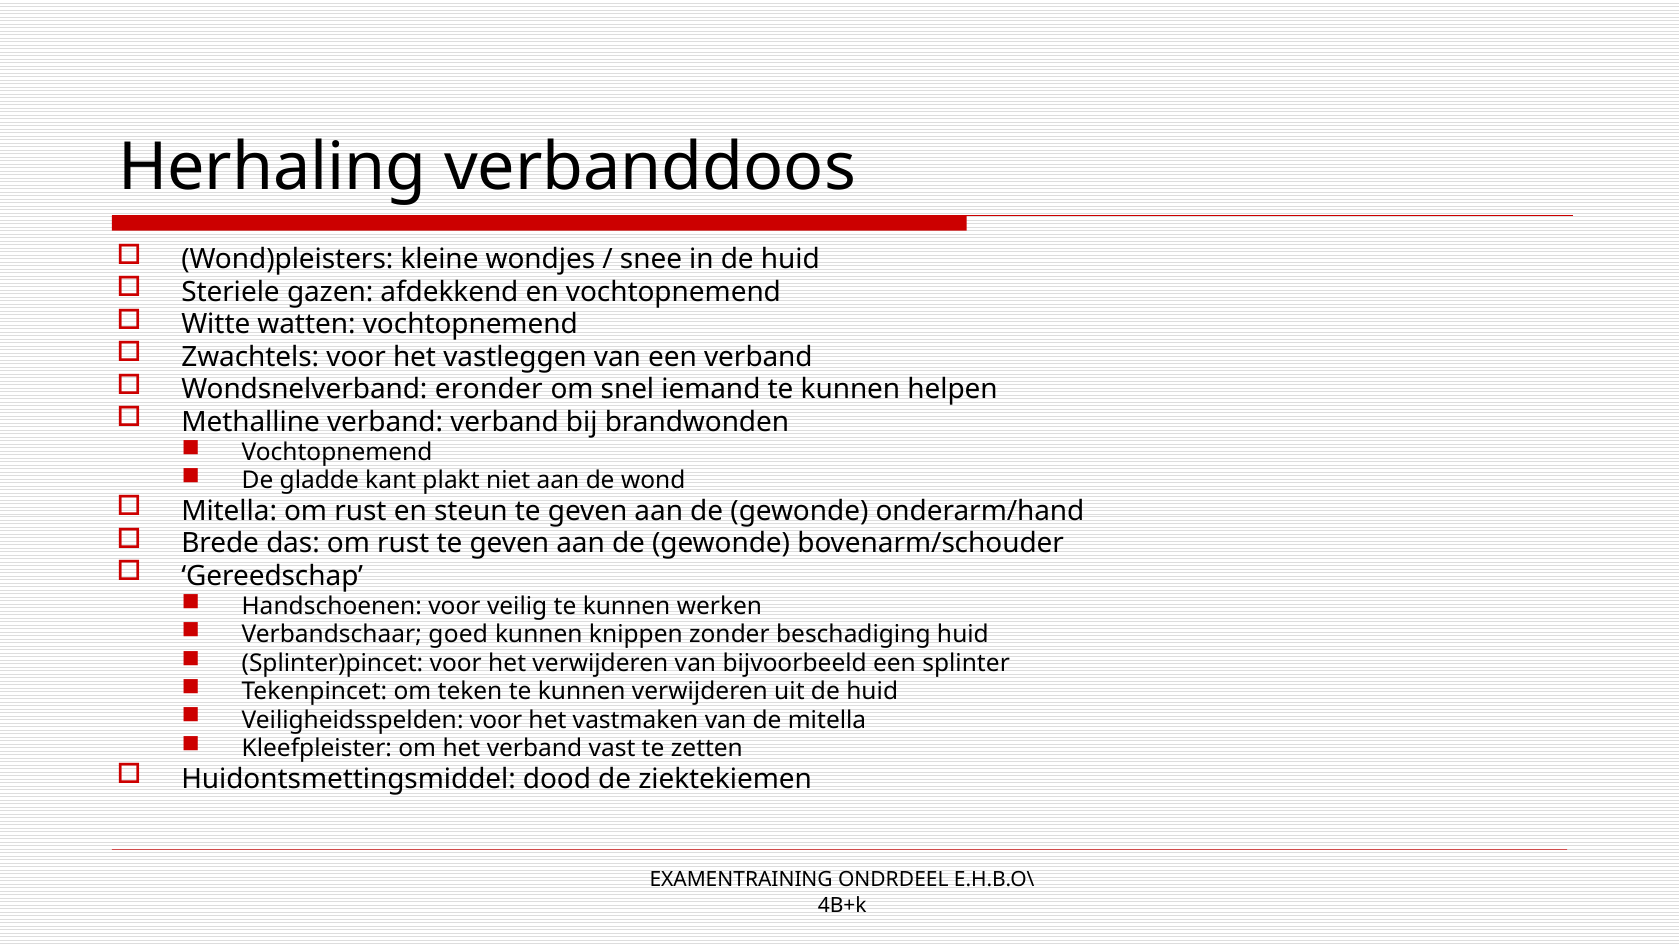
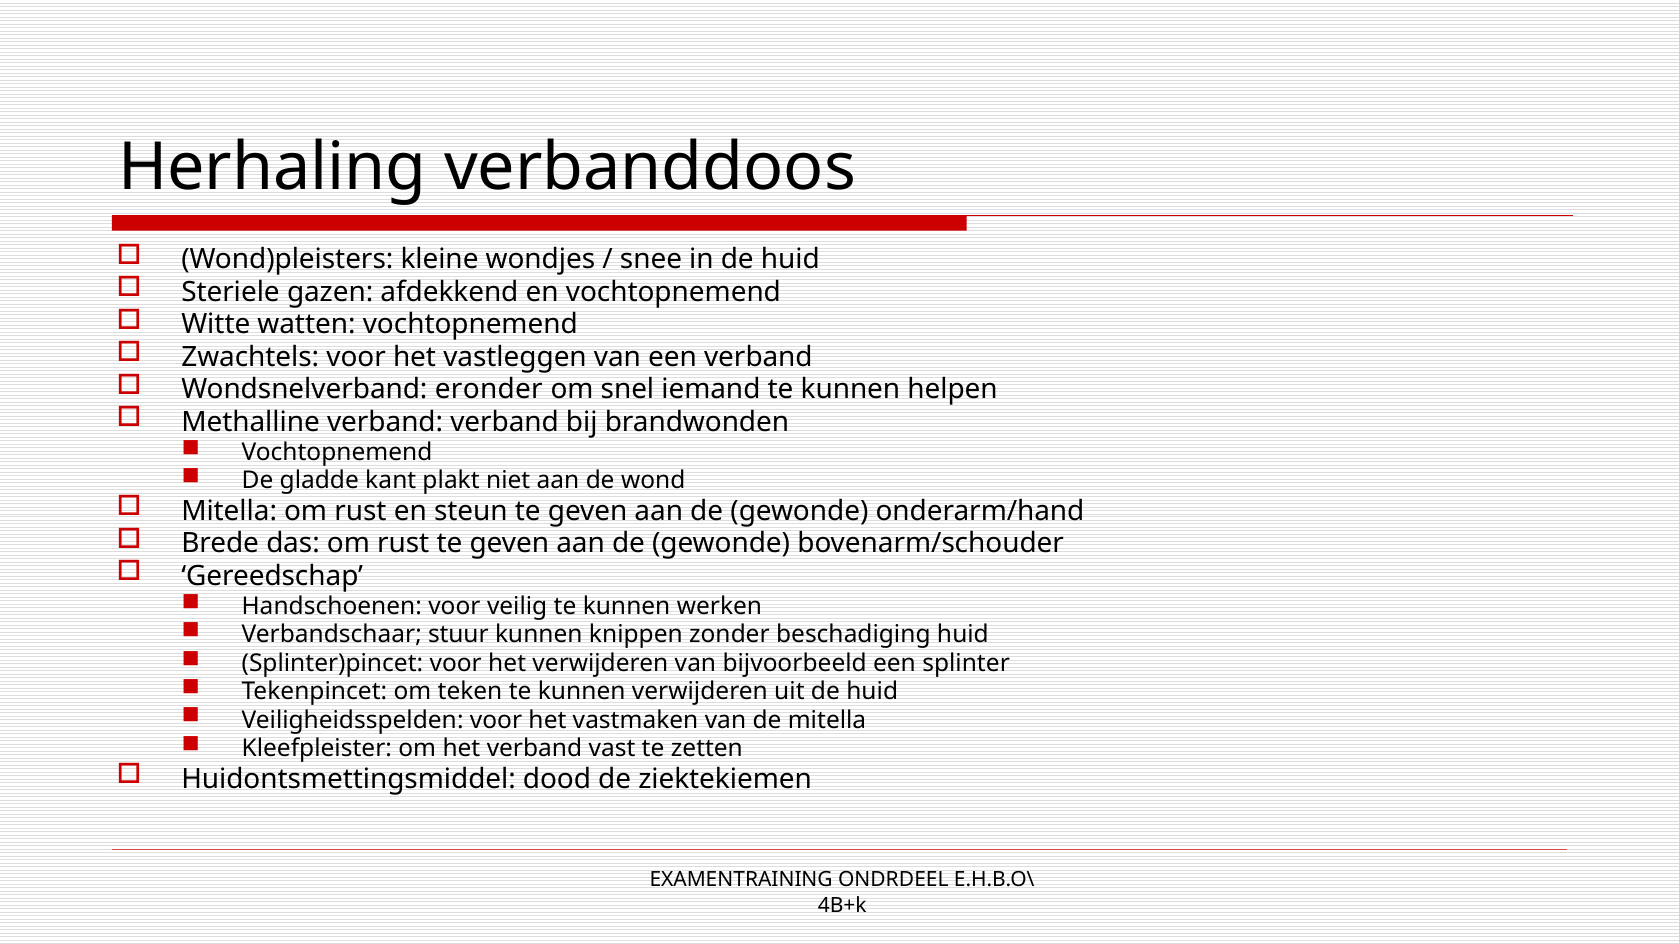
goed: goed -> stuur
